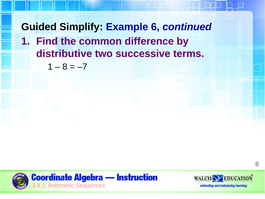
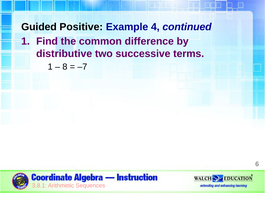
Simplify: Simplify -> Positive
Example 6: 6 -> 4
